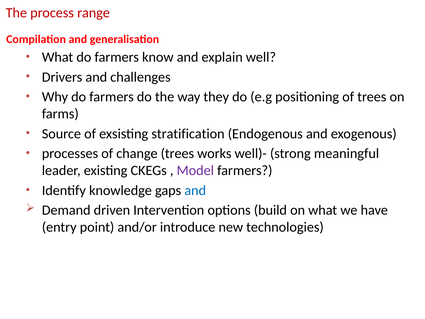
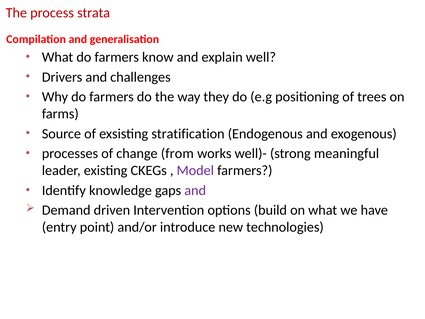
range: range -> strata
change trees: trees -> from
and at (195, 190) colour: blue -> purple
